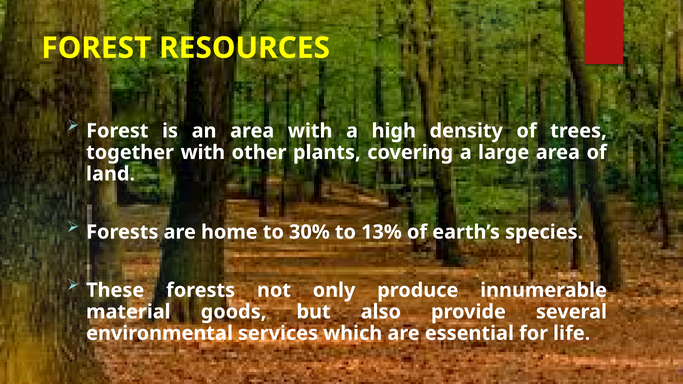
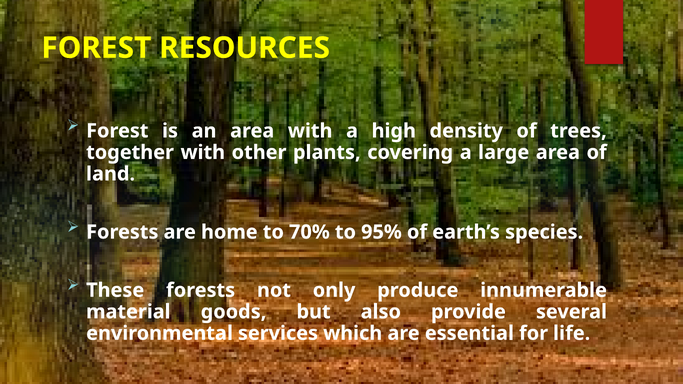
30%: 30% -> 70%
13%: 13% -> 95%
